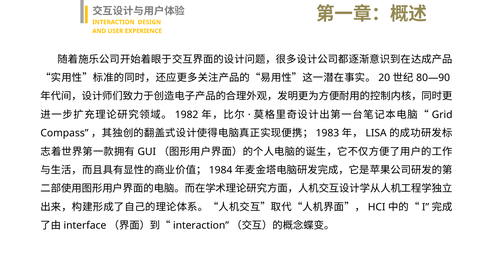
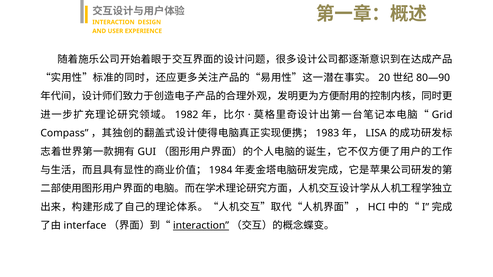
interaction at (201, 226) underline: none -> present
